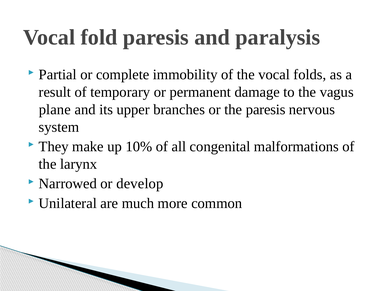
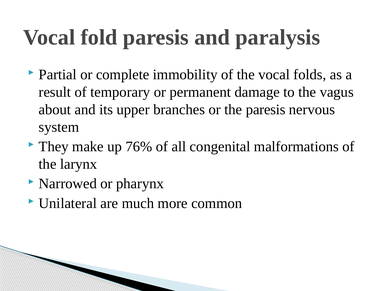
plane: plane -> about
10%: 10% -> 76%
develop: develop -> pharynx
